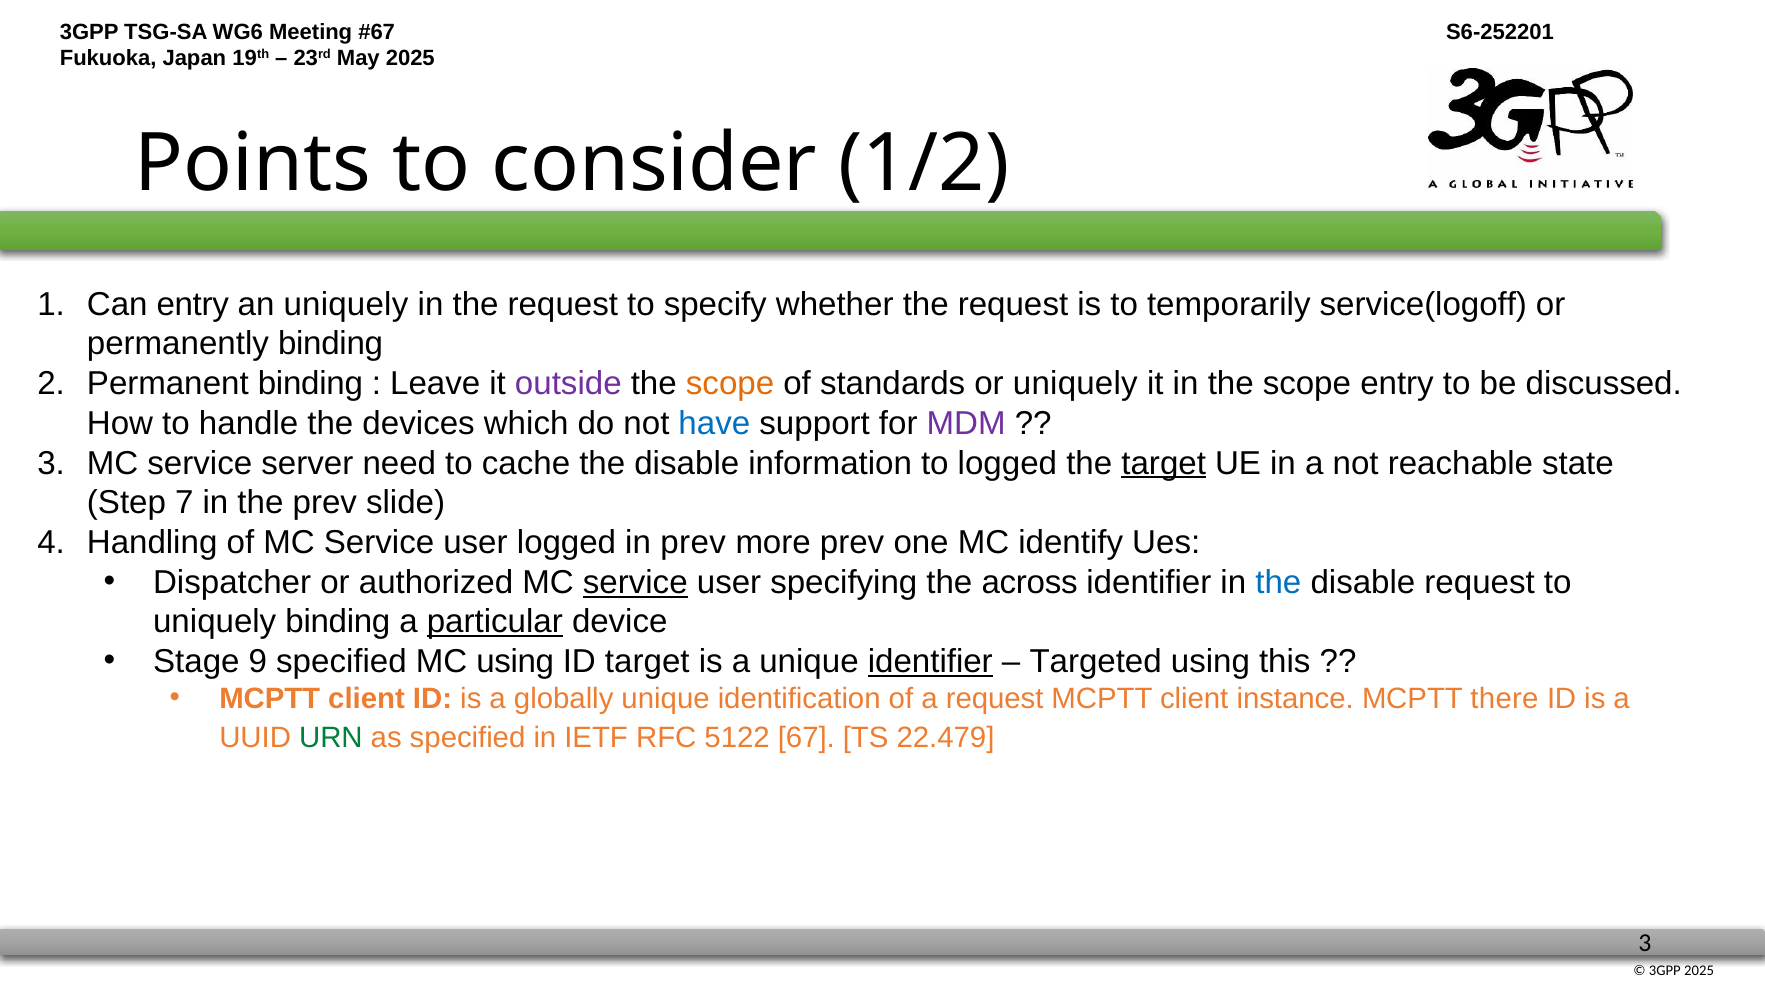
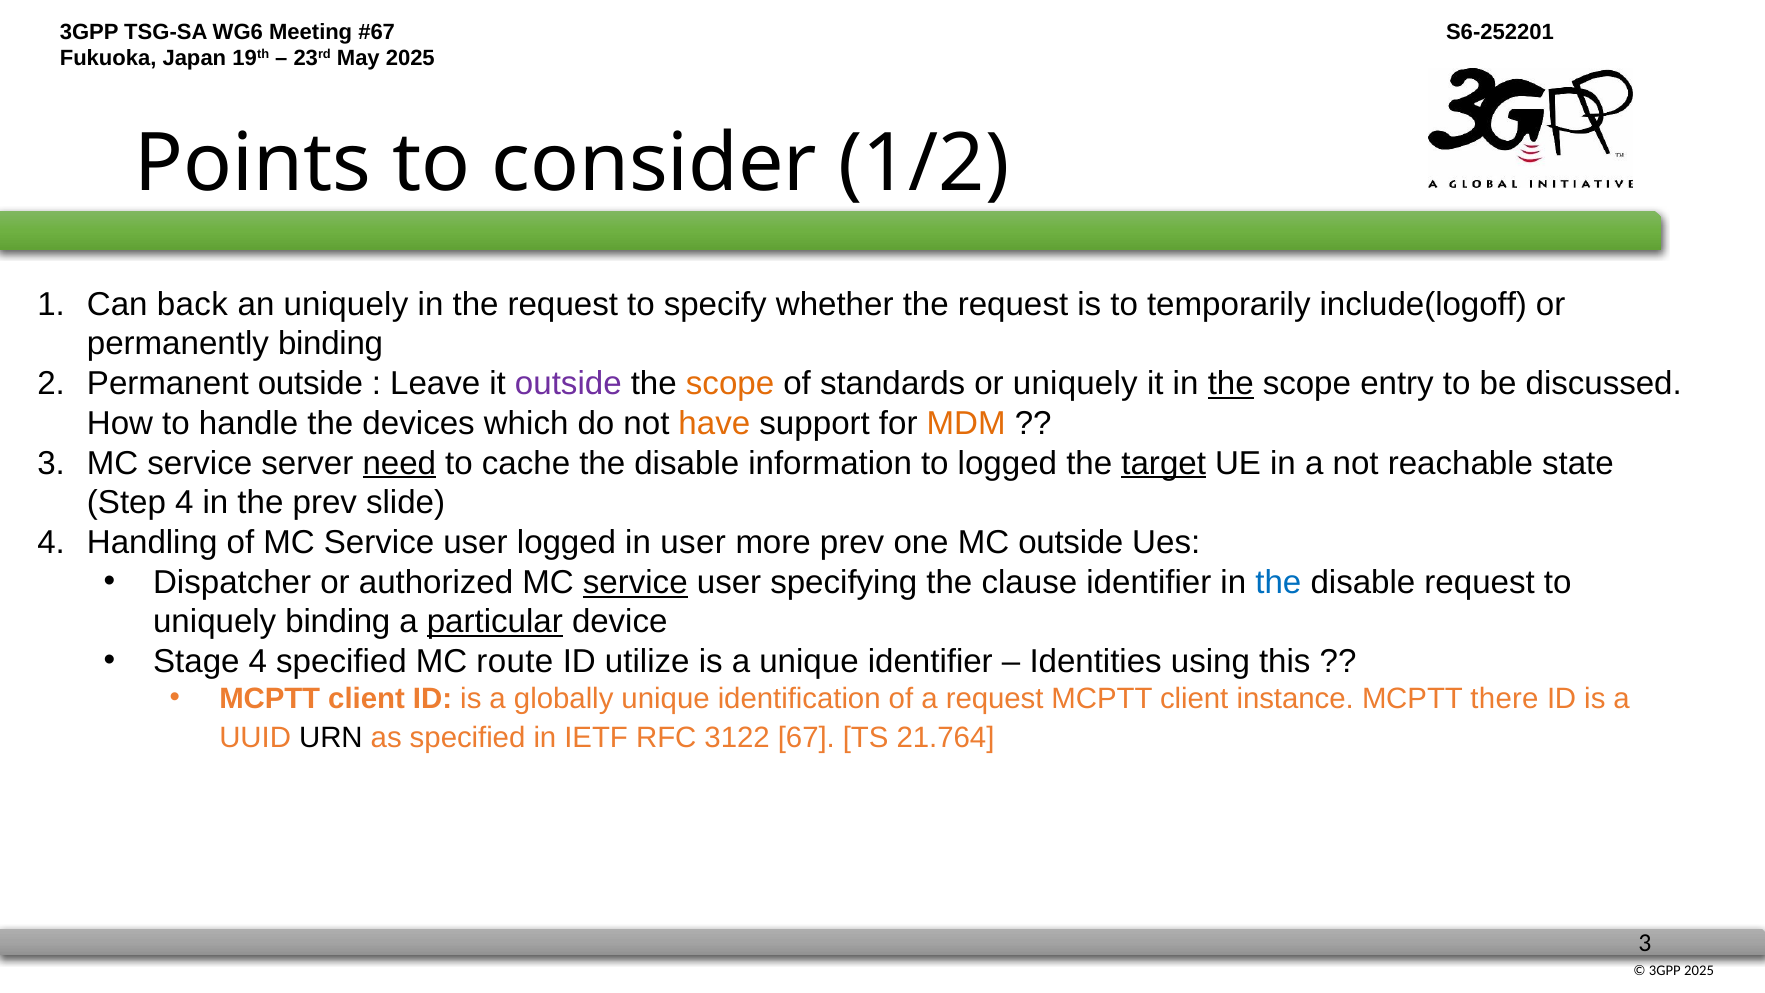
Can entry: entry -> back
service(logoff: service(logoff -> include(logoff
Permanent binding: binding -> outside
the at (1231, 384) underline: none -> present
have colour: blue -> orange
MDM colour: purple -> orange
need underline: none -> present
Step 7: 7 -> 4
in prev: prev -> user
MC identify: identify -> outside
across: across -> clause
Stage 9: 9 -> 4
MC using: using -> route
ID target: target -> utilize
identifier at (930, 662) underline: present -> none
Targeted: Targeted -> Identities
URN colour: green -> black
5122: 5122 -> 3122
22.479: 22.479 -> 21.764
